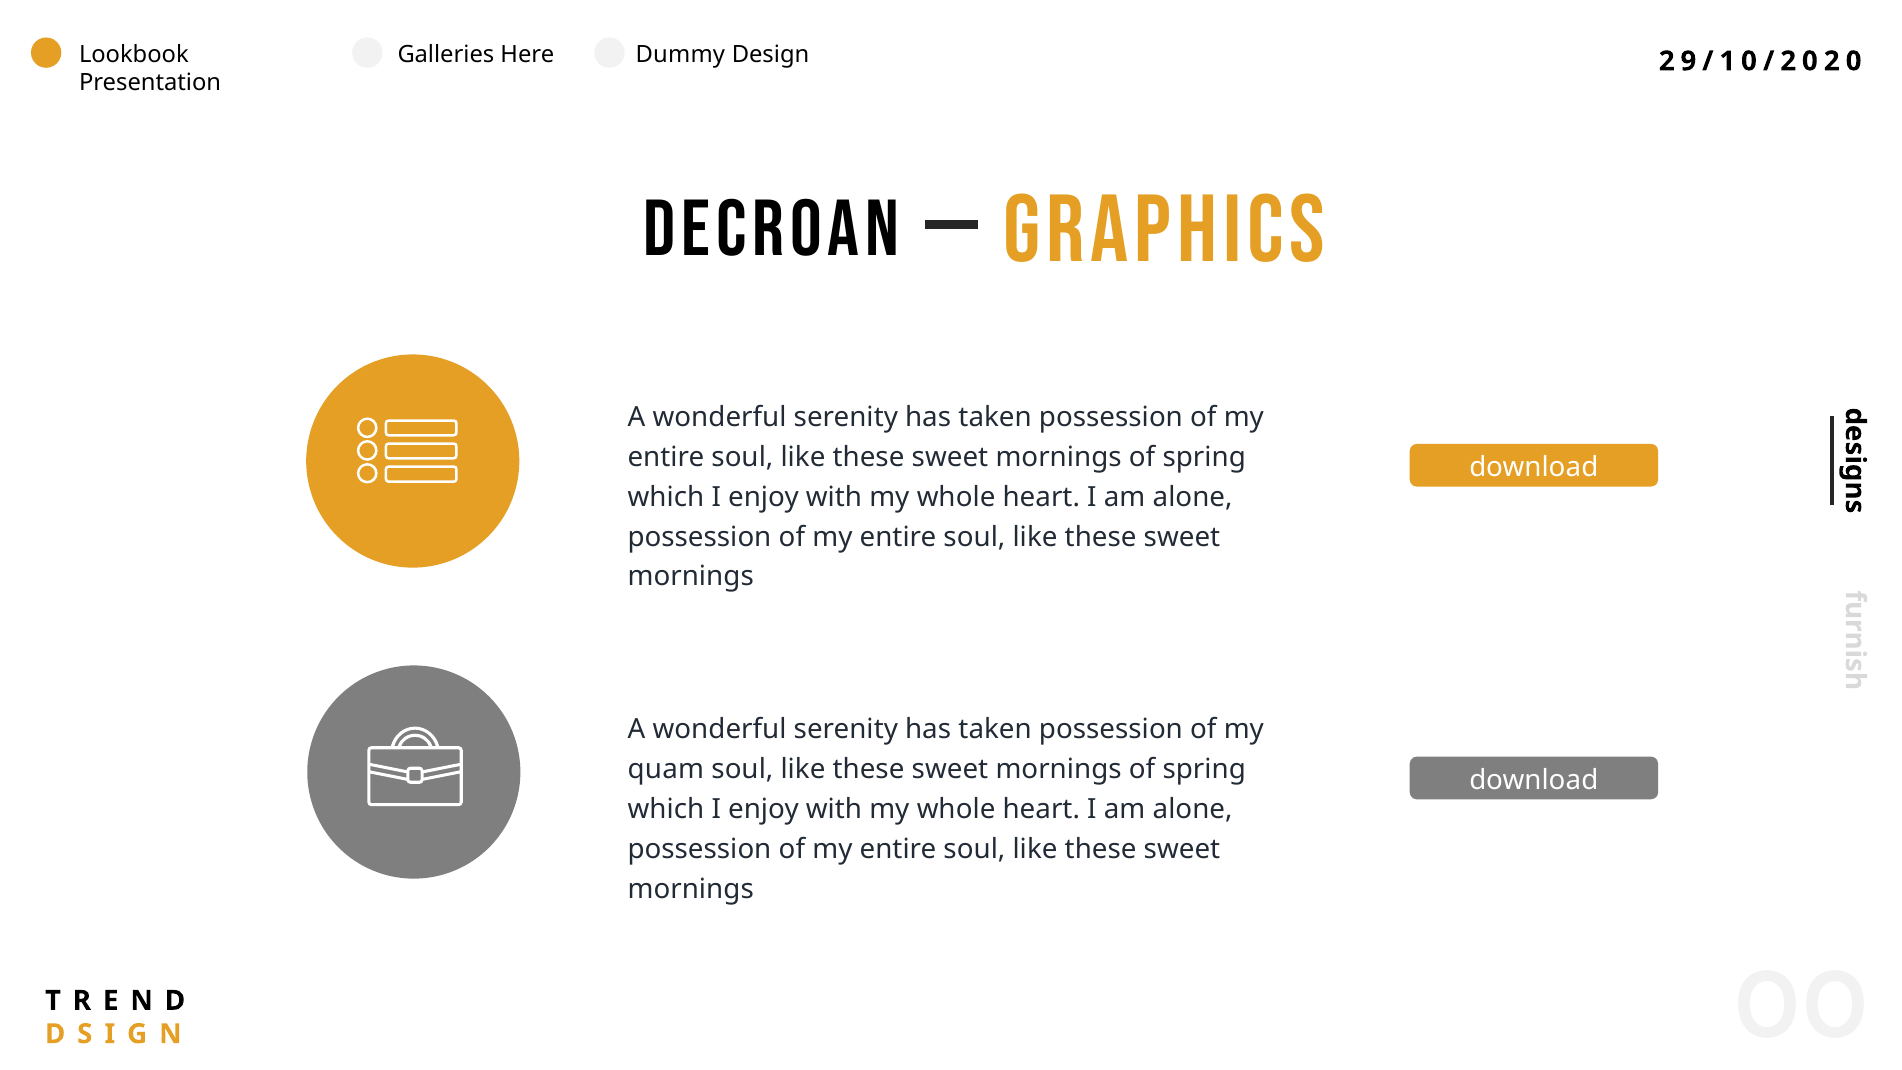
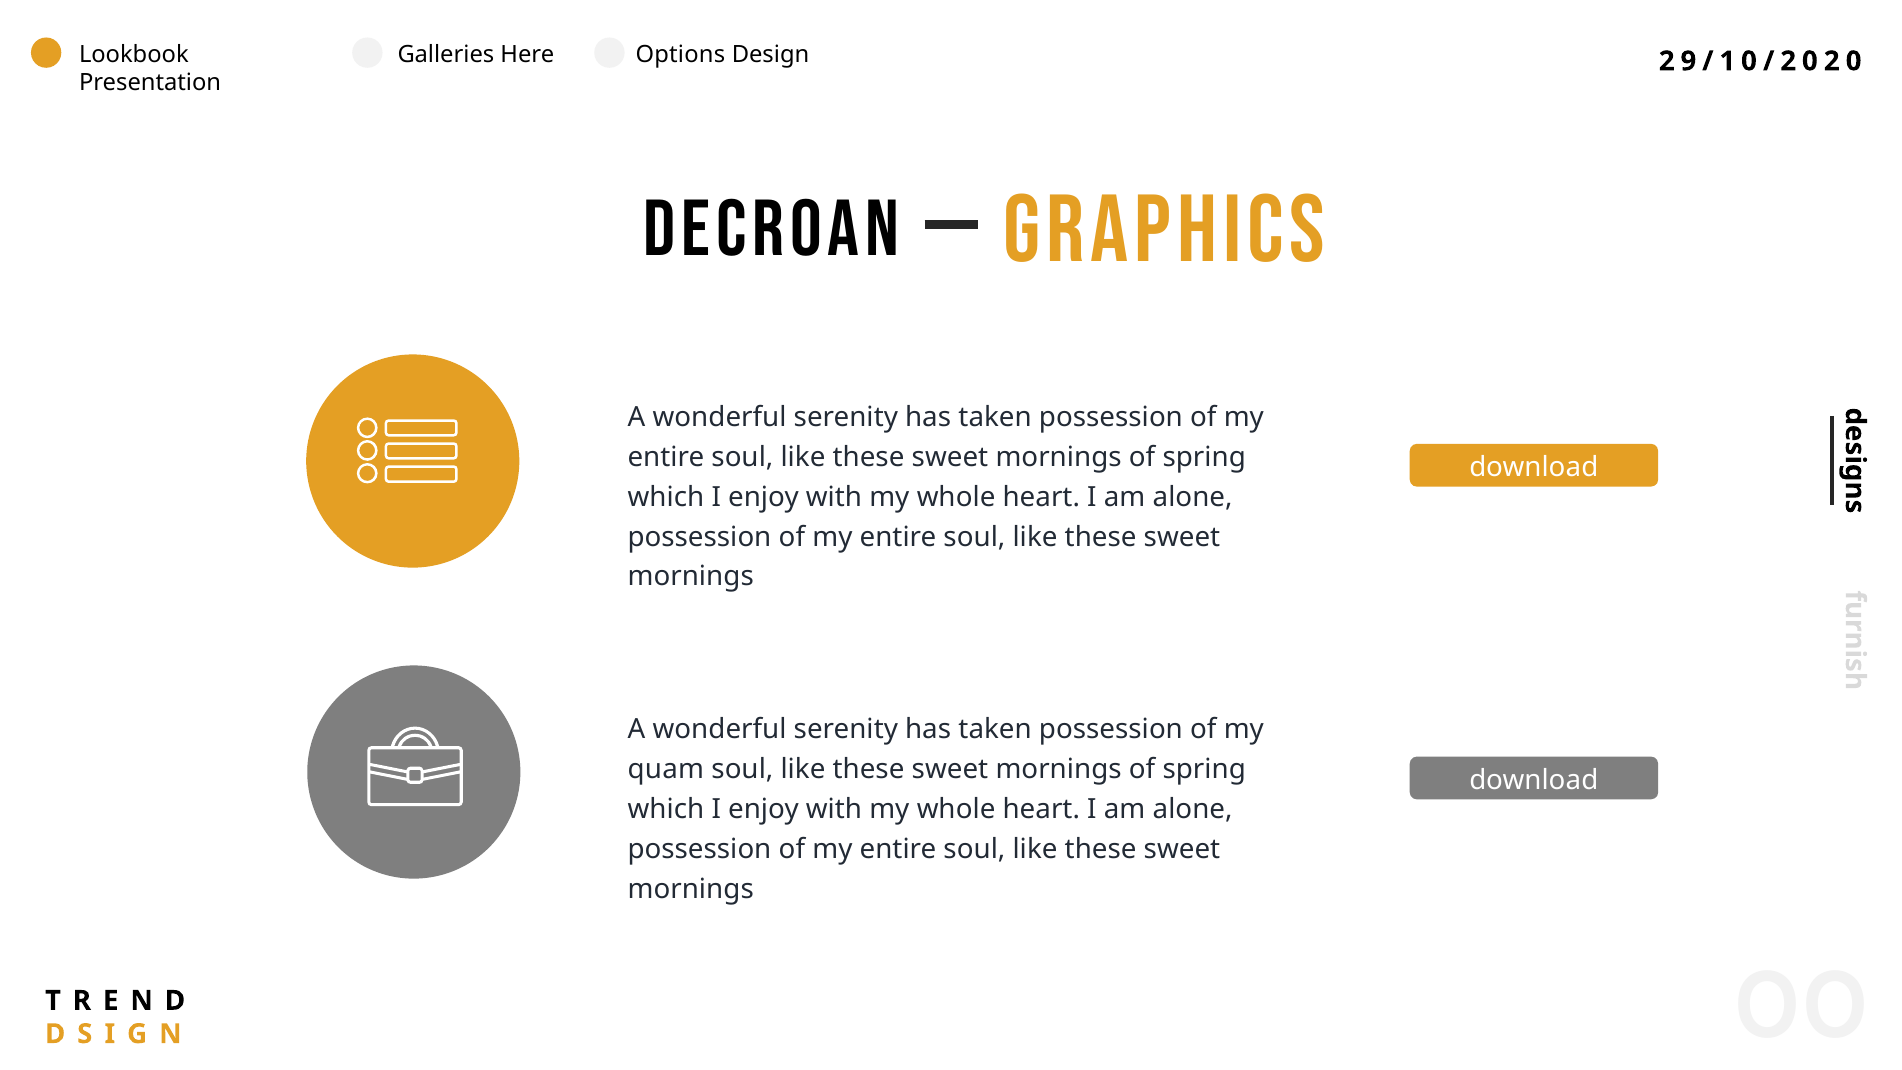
Dummy: Dummy -> Options
